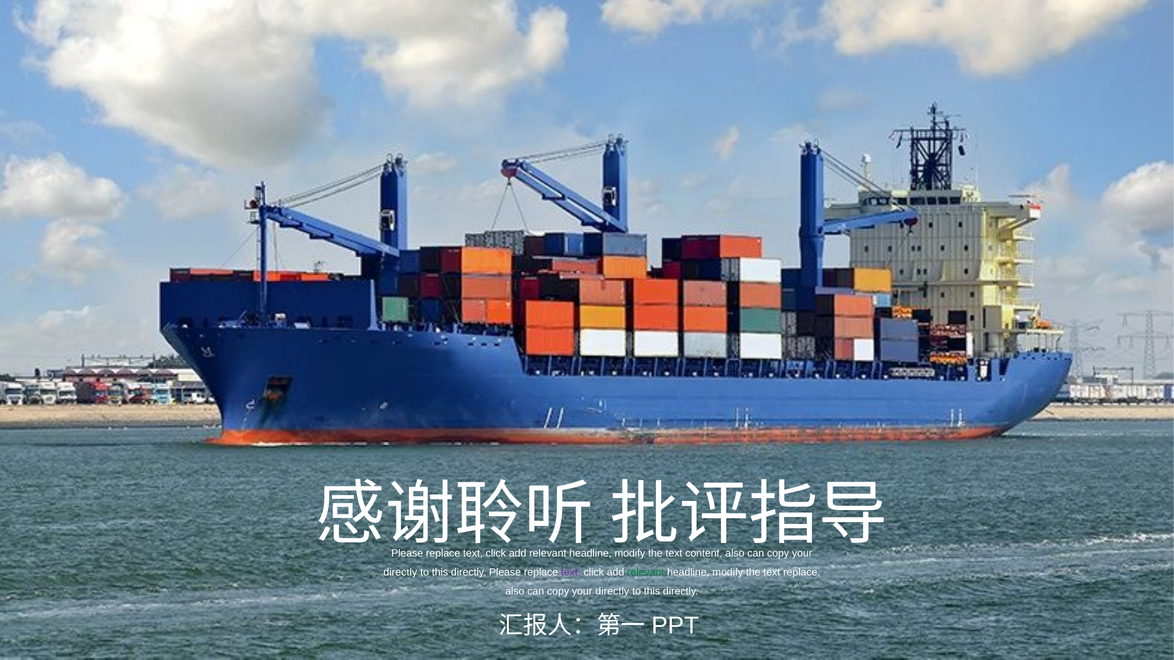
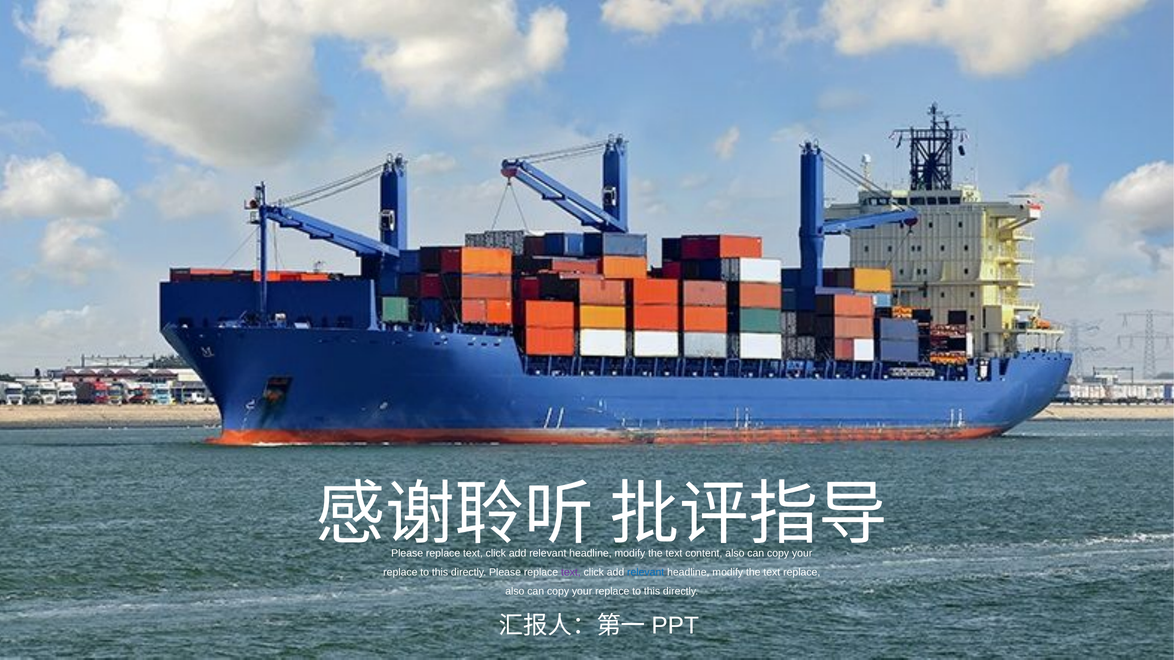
directly at (400, 573): directly -> replace
relevant at (646, 573) colour: green -> blue
directly at (612, 591): directly -> replace
